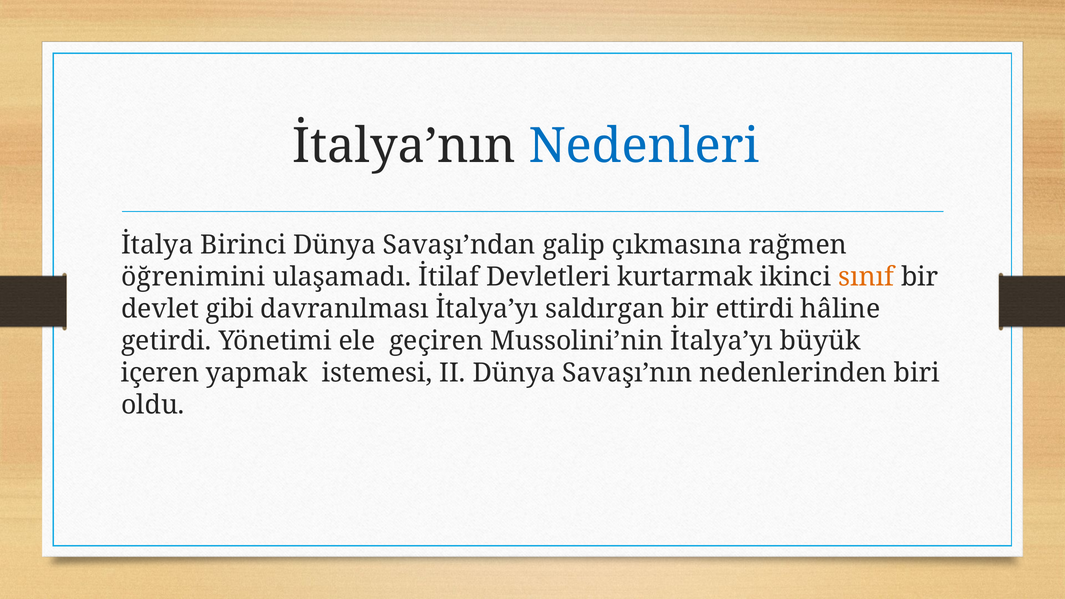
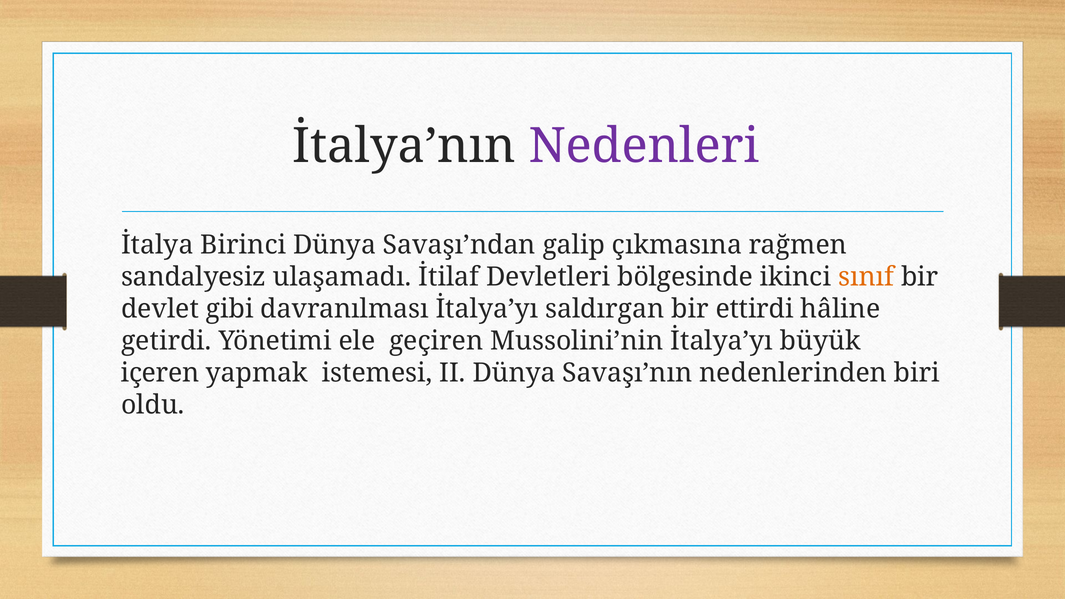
Nedenleri colour: blue -> purple
öğrenimini: öğrenimini -> sandalyesiz
kurtarmak: kurtarmak -> bölgesinde
